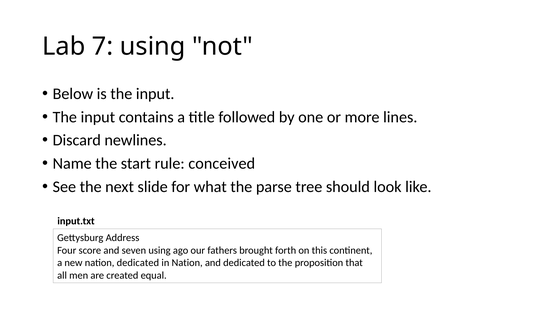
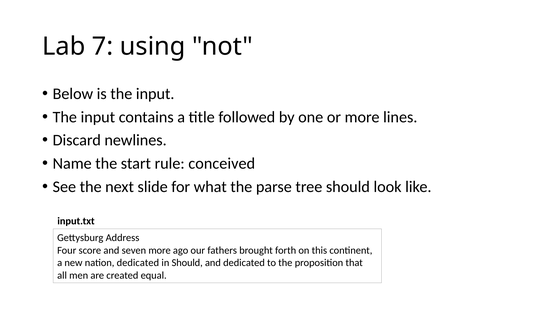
seven using: using -> more
in Nation: Nation -> Should
